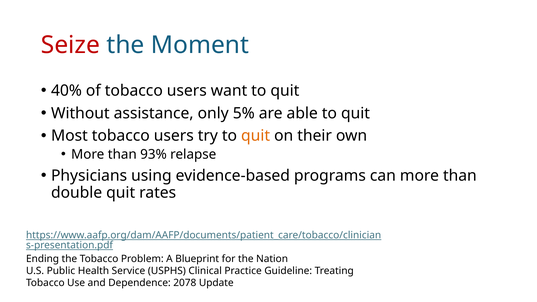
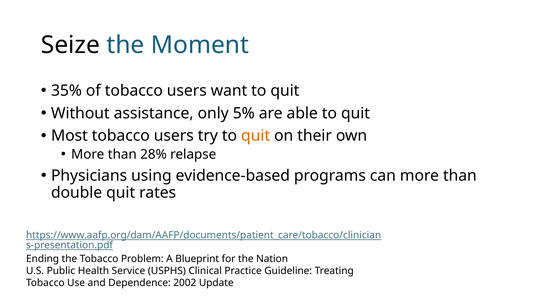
Seize colour: red -> black
40%: 40% -> 35%
93%: 93% -> 28%
2078: 2078 -> 2002
